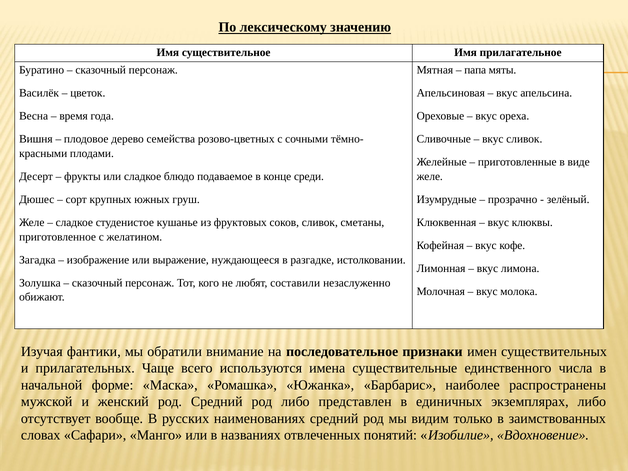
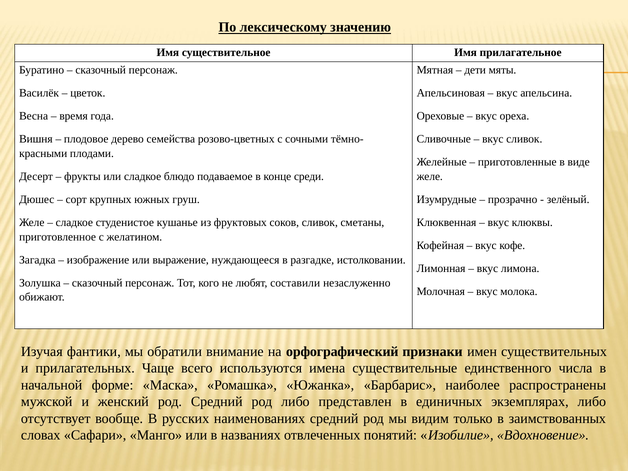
папа: папа -> дети
последовательное: последовательное -> орфографический
